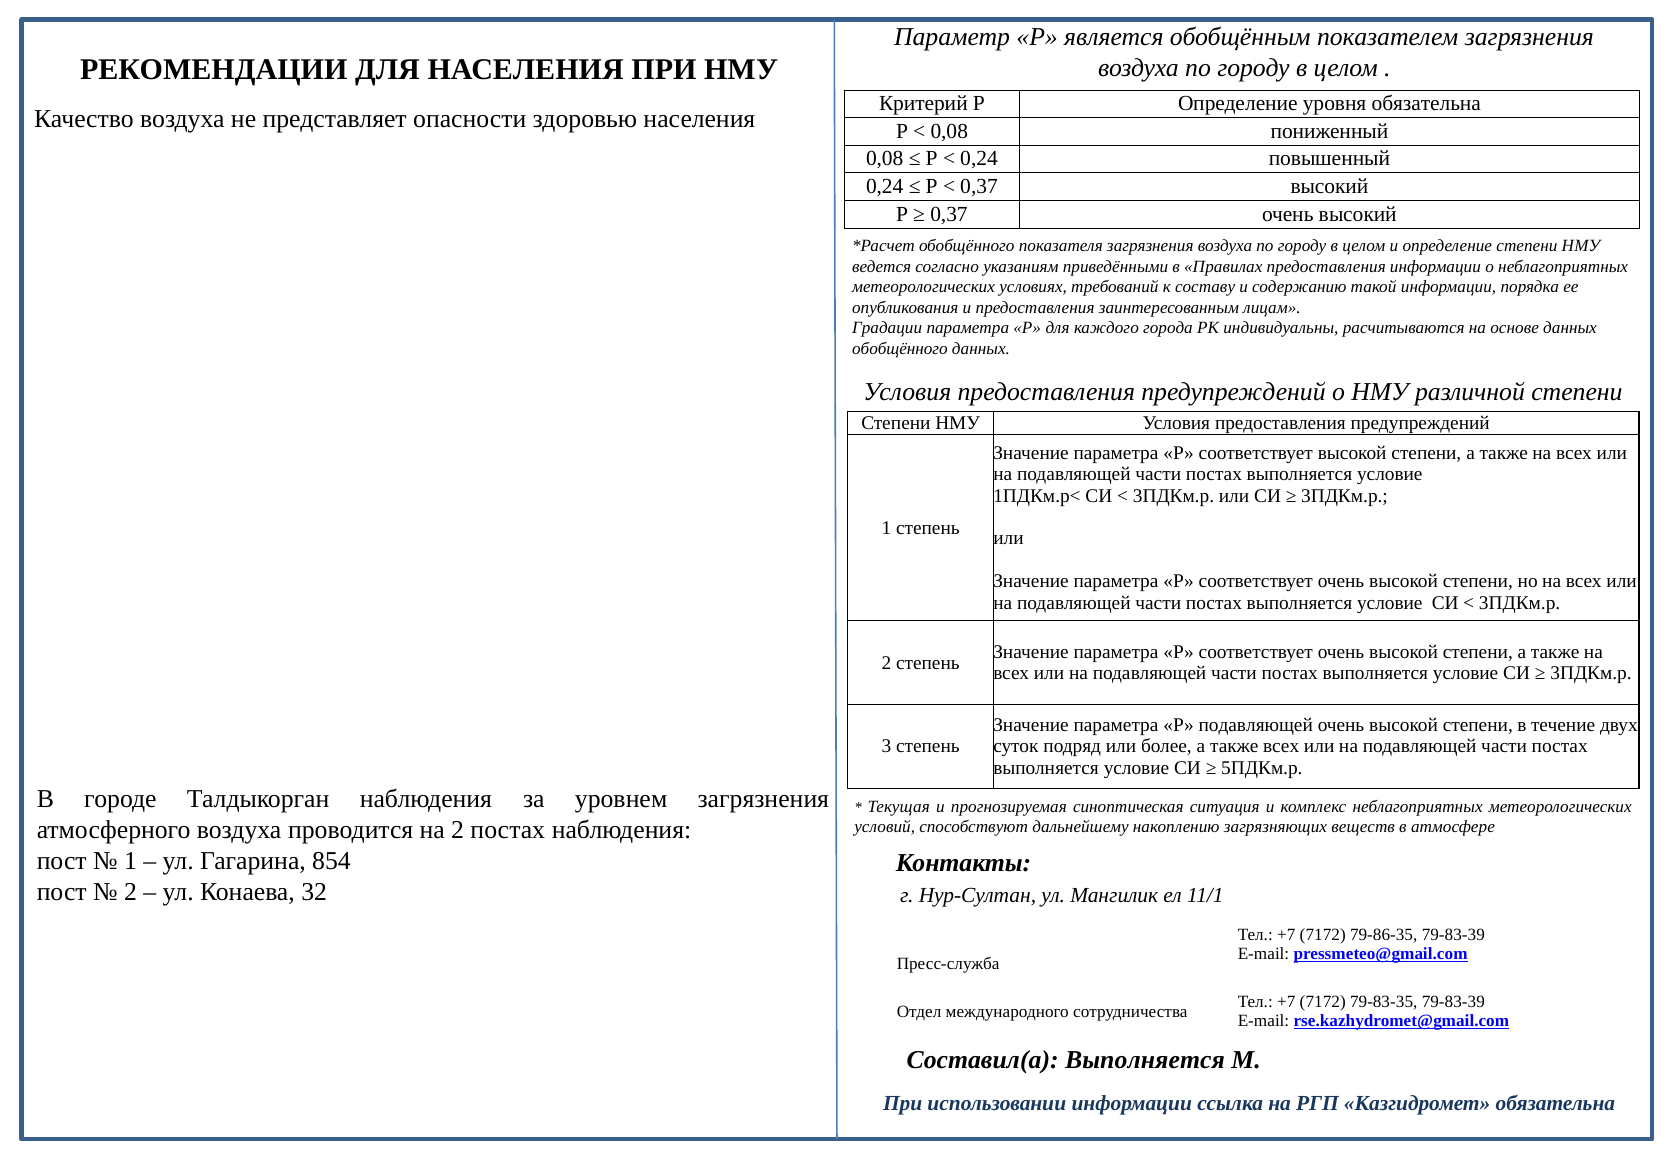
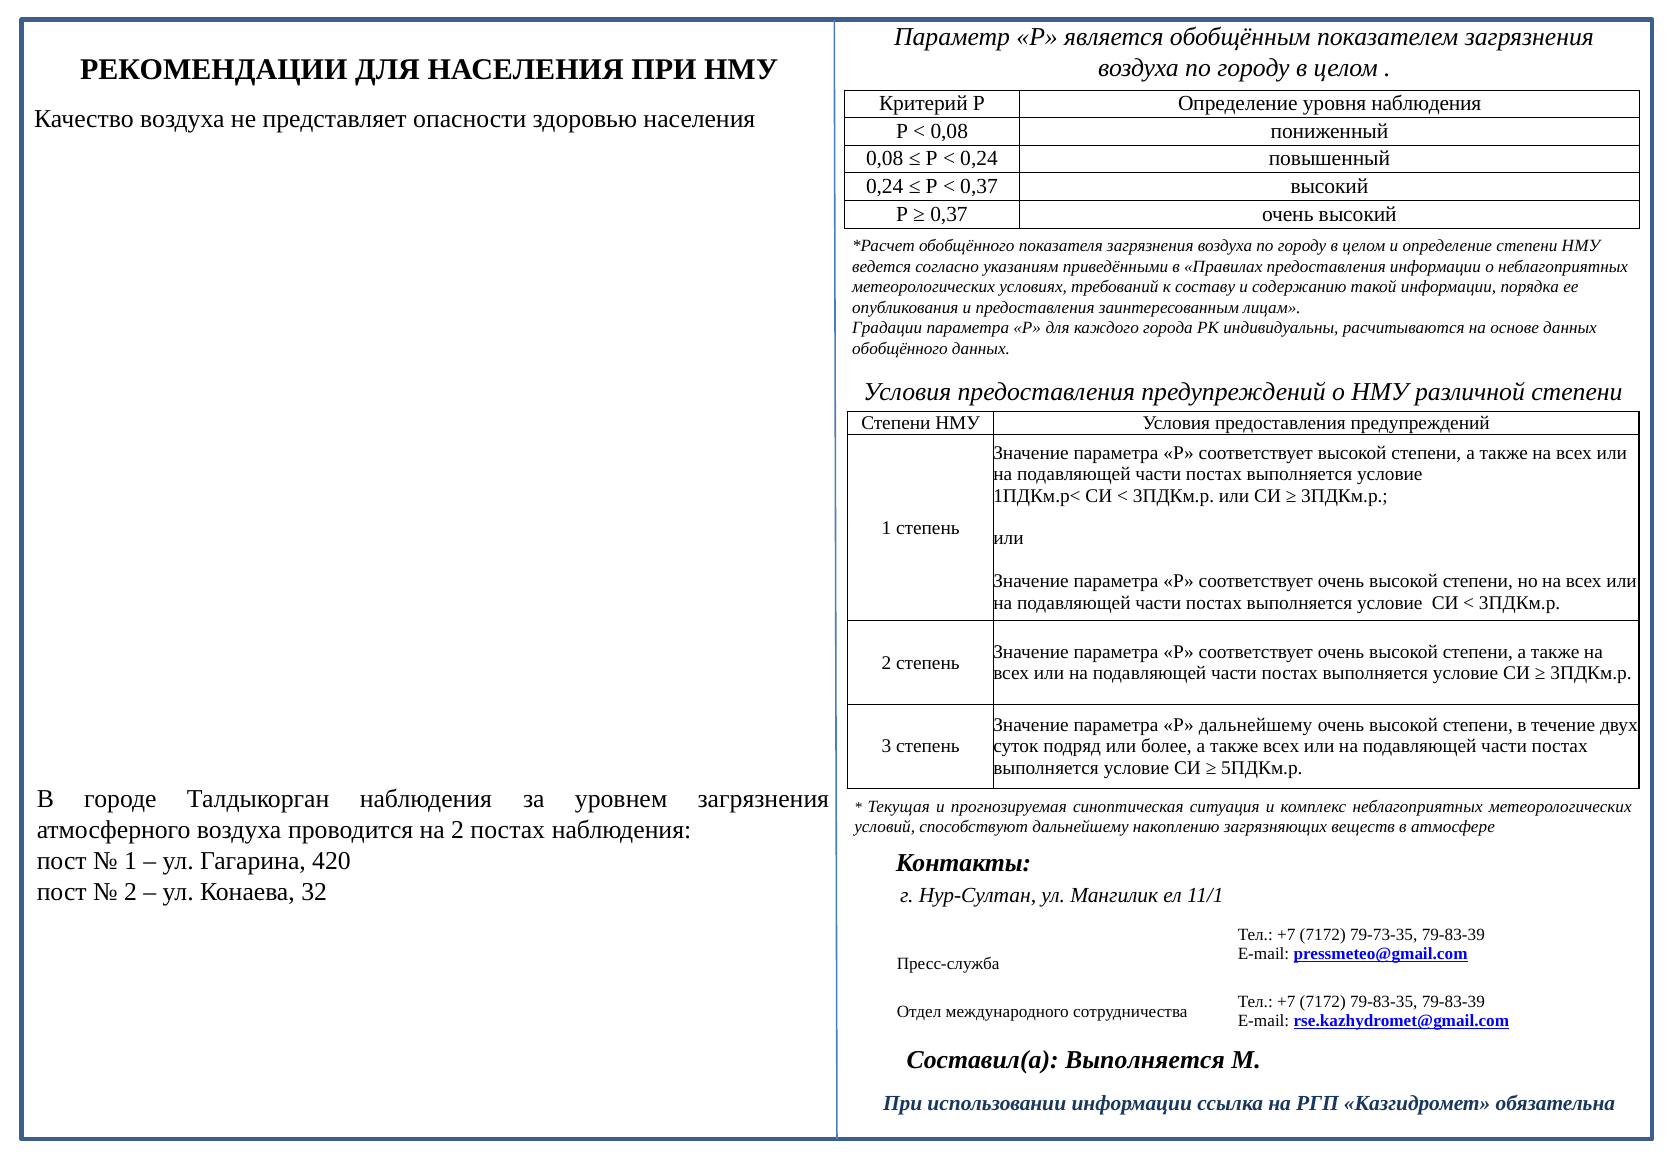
уровня обязательна: обязательна -> наблюдения
Р подавляющей: подавляющей -> дальнейшему
854: 854 -> 420
79-86-35: 79-86-35 -> 79-73-35
